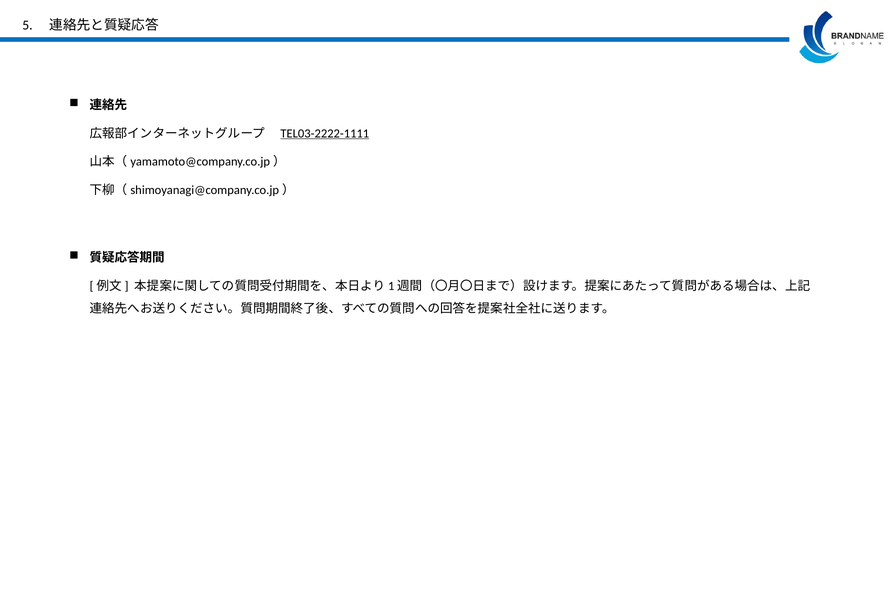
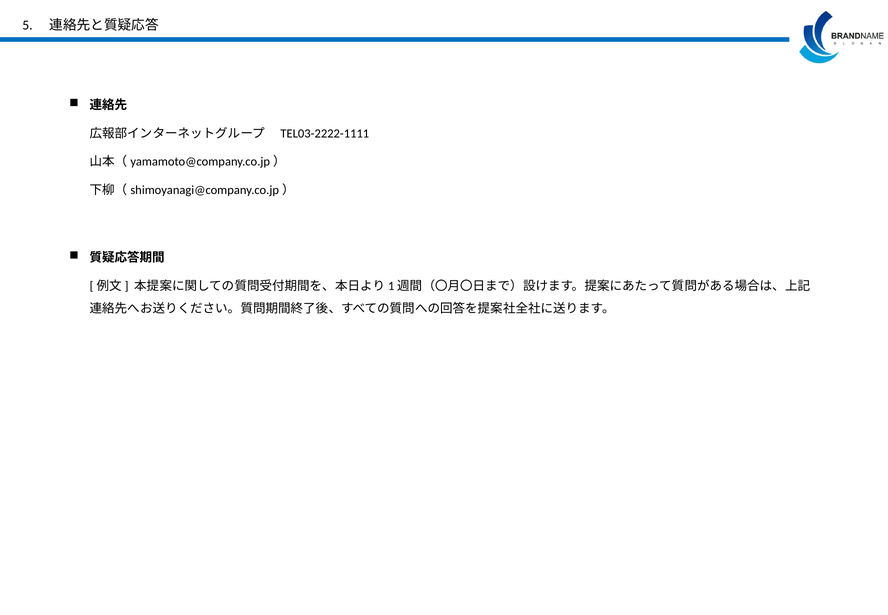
TEL03-2222-1111 underline: present -> none
